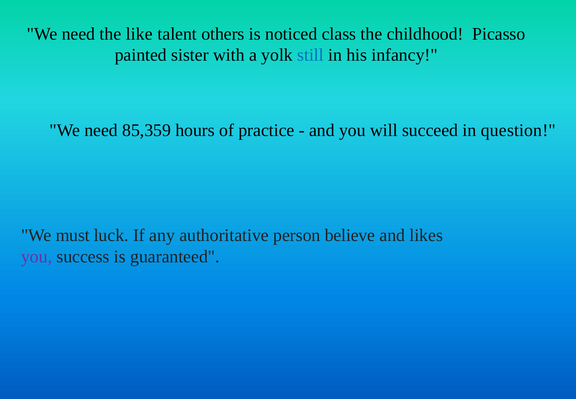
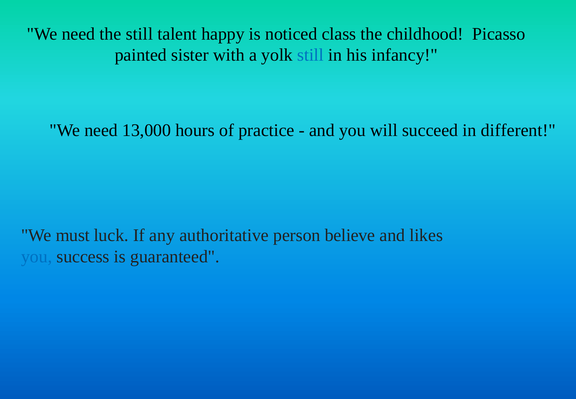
the like: like -> still
others: others -> happy
85,359: 85,359 -> 13,000
question: question -> different
you at (37, 256) colour: purple -> blue
